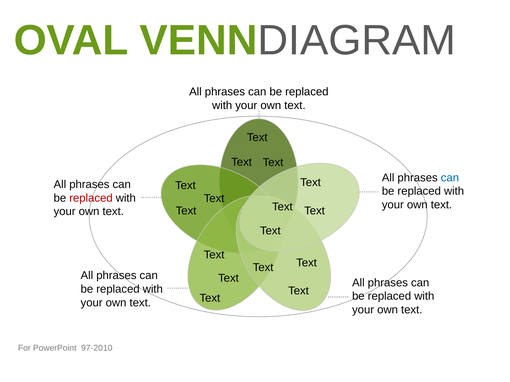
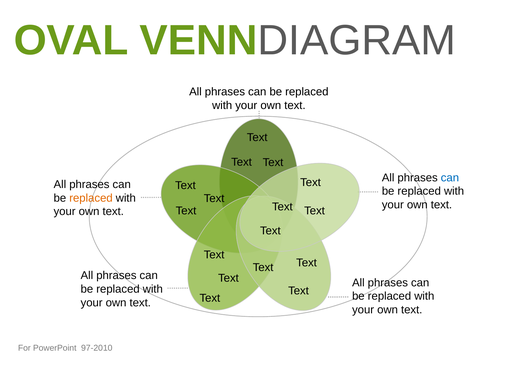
replaced at (91, 198) colour: red -> orange
